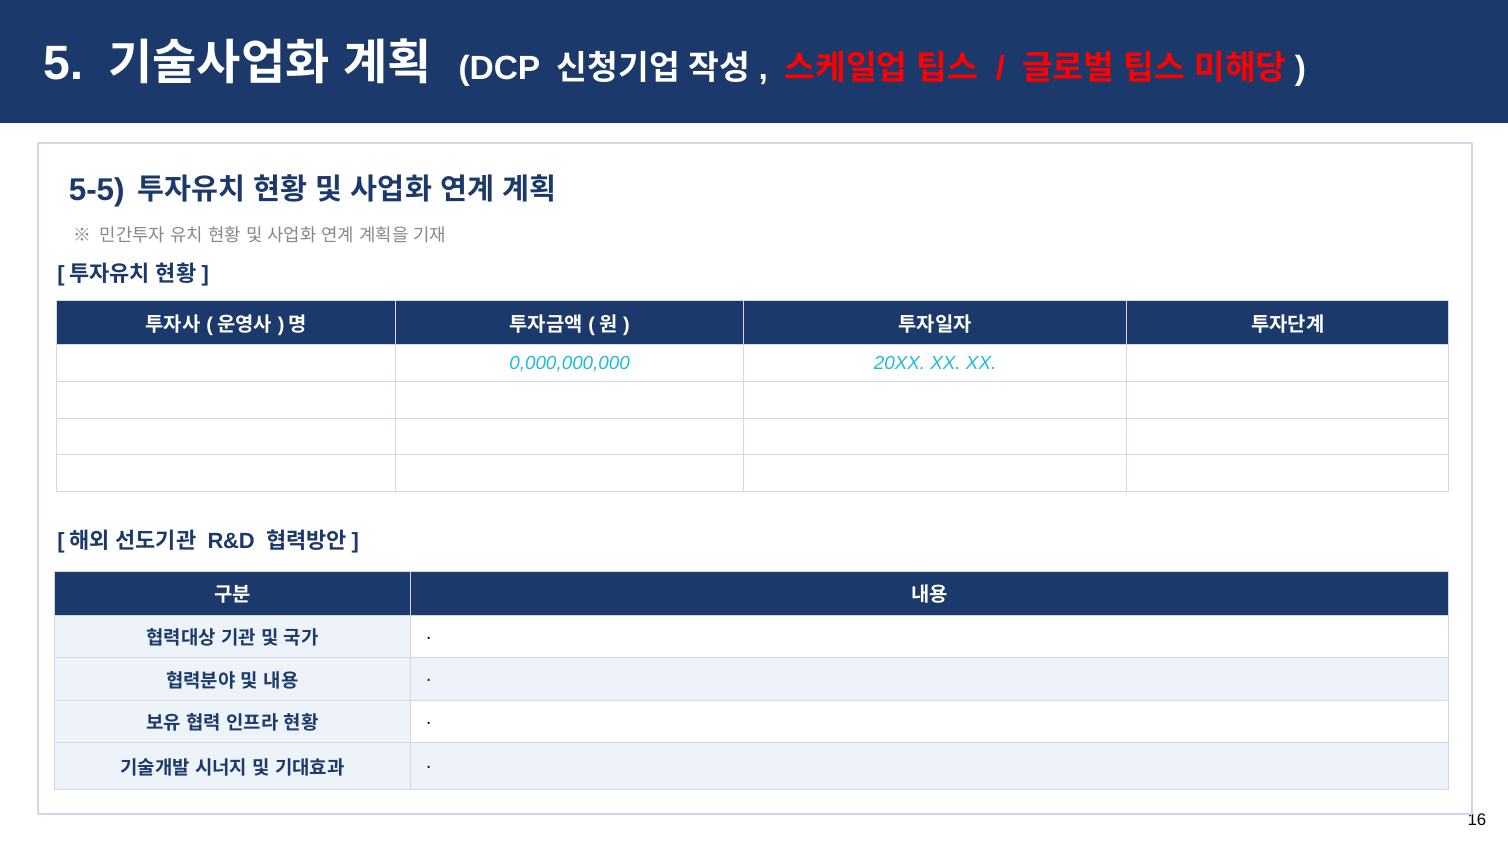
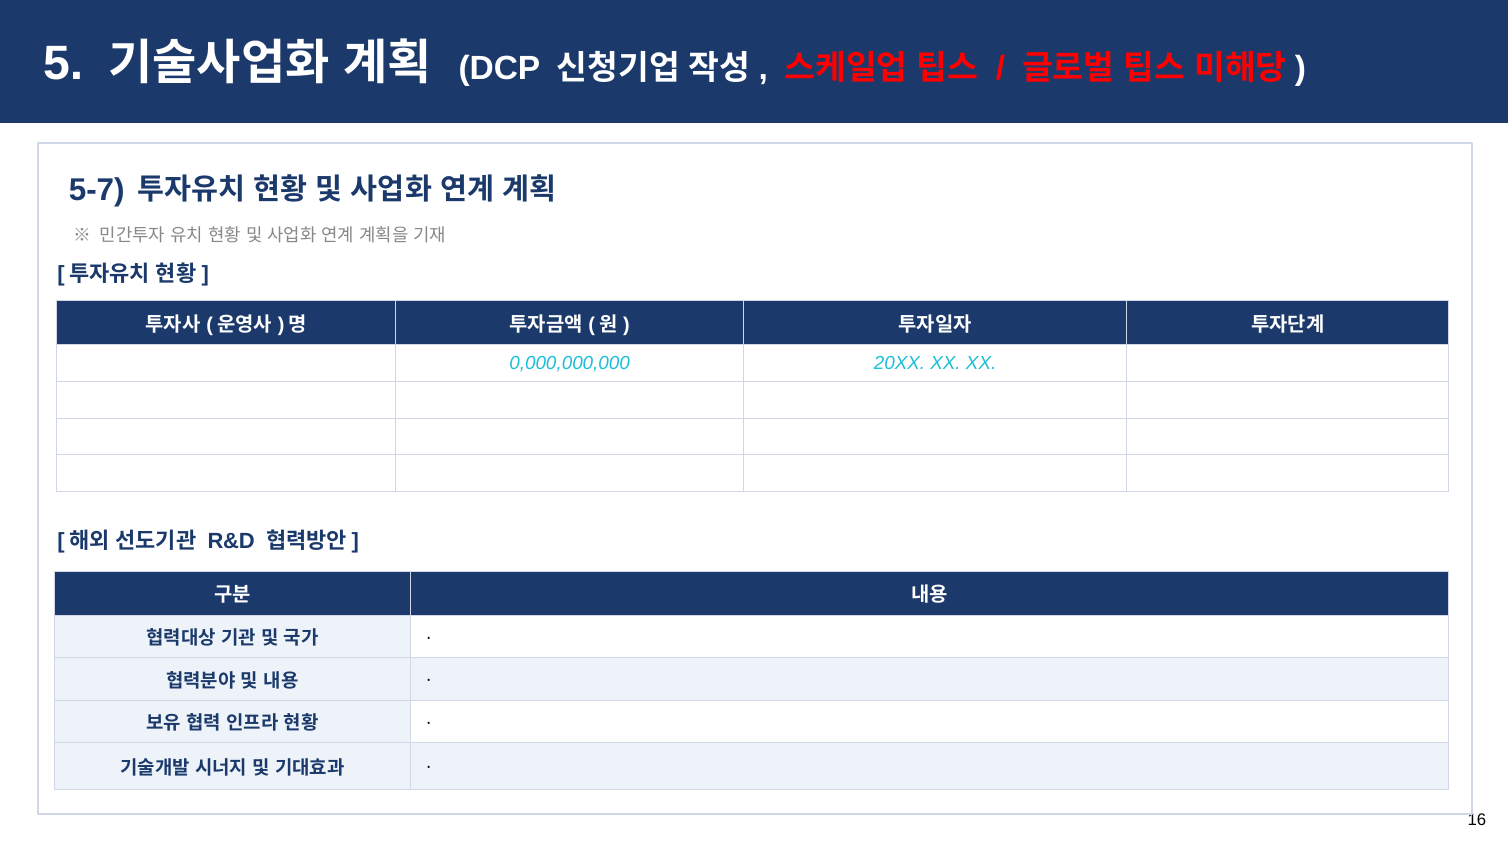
5-5: 5-5 -> 5-7
